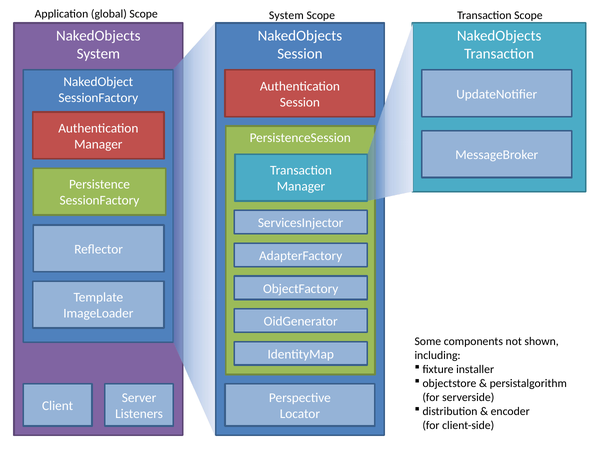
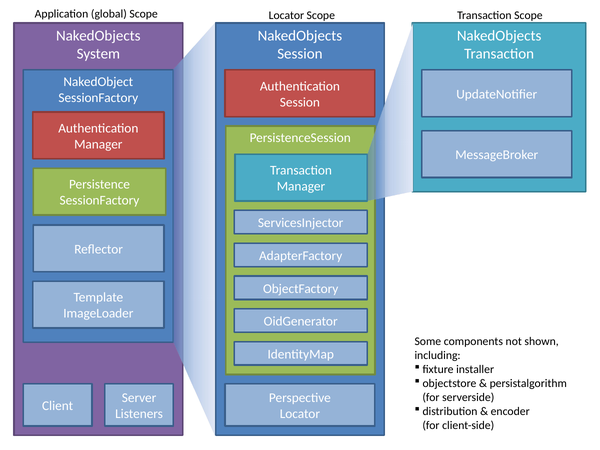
Scope System: System -> Locator
